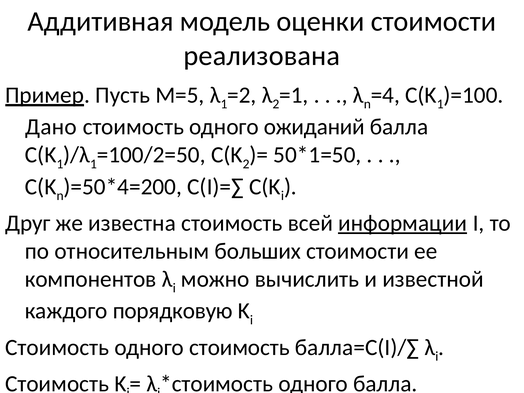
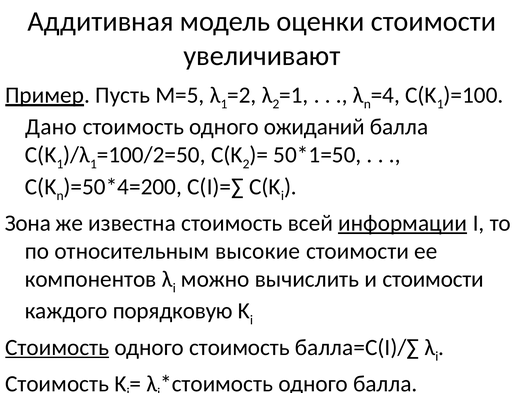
реализована: реализована -> увеличивают
Друг: Друг -> Зона
больших: больших -> высокие
и известной: известной -> стоимости
Стоимость at (57, 347) underline: none -> present
